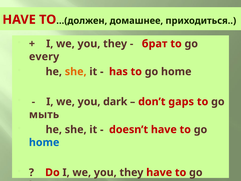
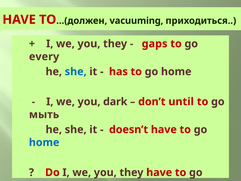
домашнее: домашнее -> vacuuming
брат: брат -> gaps
she at (76, 72) colour: orange -> blue
gaps: gaps -> until
